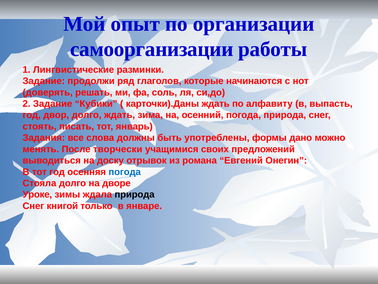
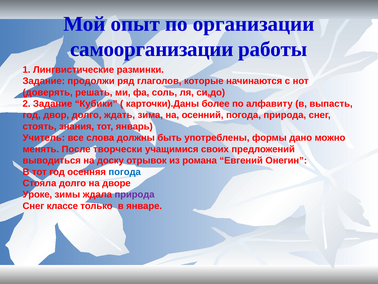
карточки).Даны ждать: ждать -> более
писать: писать -> знания
Задания: Задания -> Учитель
природа at (135, 194) colour: black -> purple
книгой: книгой -> классе
